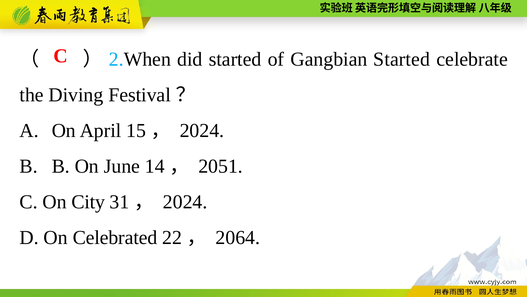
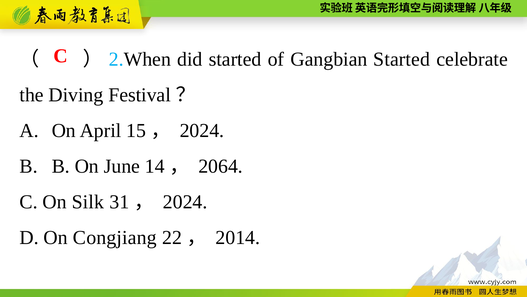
2051: 2051 -> 2064
City: City -> Silk
Celebrated: Celebrated -> Congjiang
2064: 2064 -> 2014
